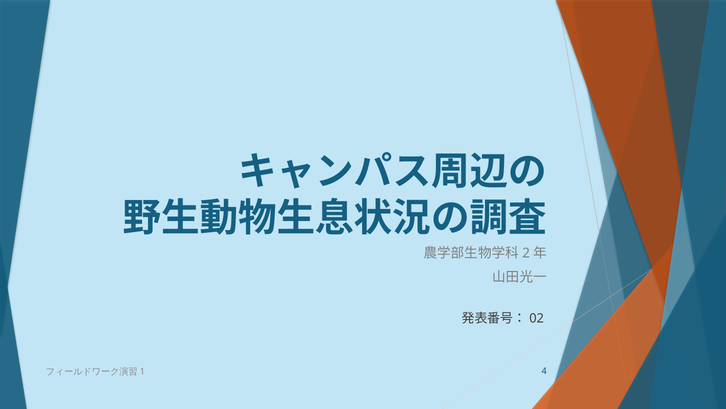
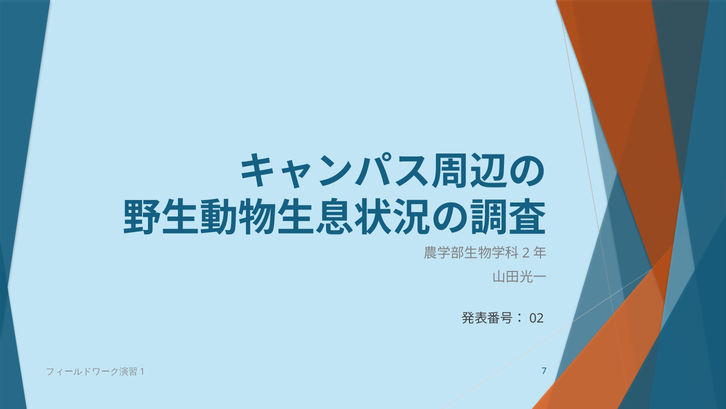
4: 4 -> 7
